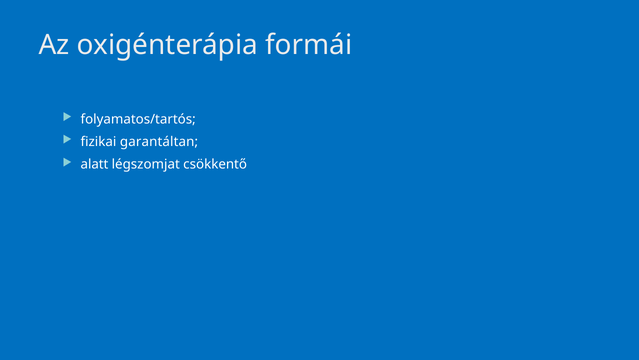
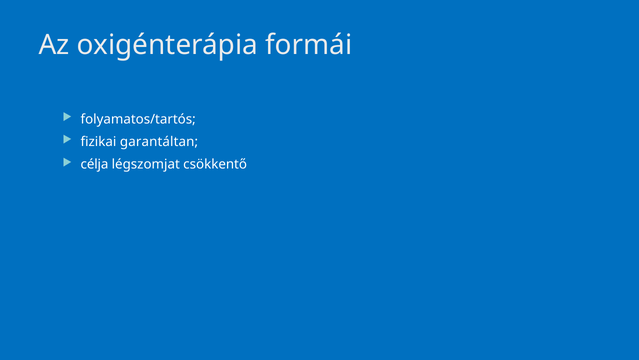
alatt: alatt -> célja
